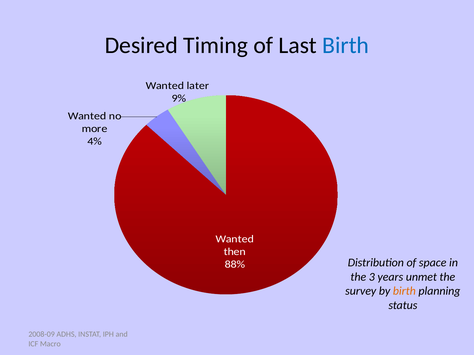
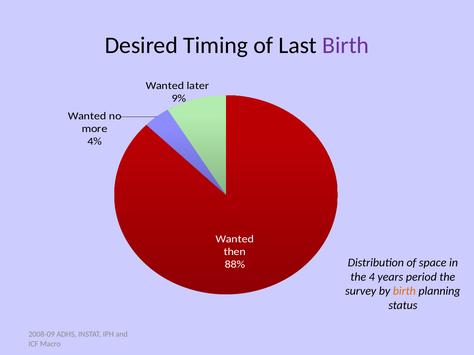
Birth at (346, 46) colour: blue -> purple
3: 3 -> 4
unmet: unmet -> period
